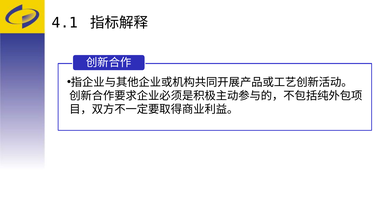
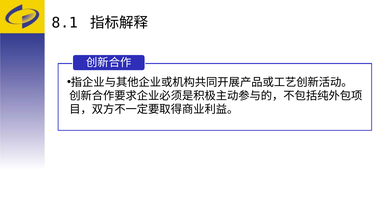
4.1: 4.1 -> 8.1
